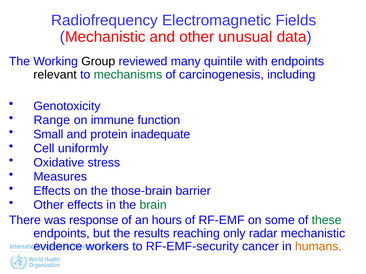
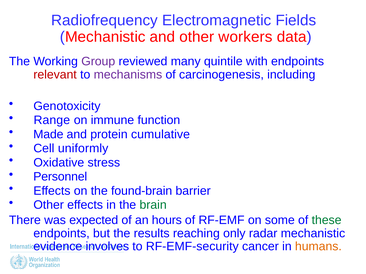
unusual: unusual -> workers
Group colour: black -> purple
relevant colour: black -> red
mechanisms colour: green -> purple
Small: Small -> Made
inadequate: inadequate -> cumulative
Measures: Measures -> Personnel
those-brain: those-brain -> found-brain
response: response -> expected
workers: workers -> involves
